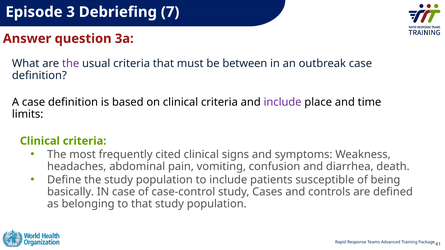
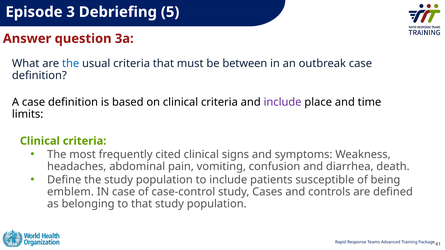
7: 7 -> 5
the at (71, 63) colour: purple -> blue
basically: basically -> emblem
